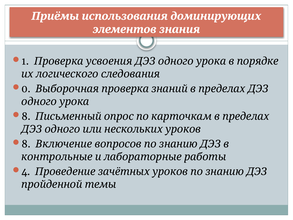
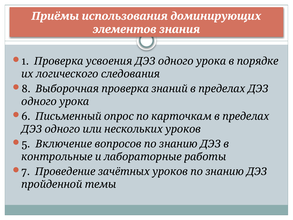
0: 0 -> 8
8 at (26, 116): 8 -> 6
8 at (26, 144): 8 -> 5
4: 4 -> 7
